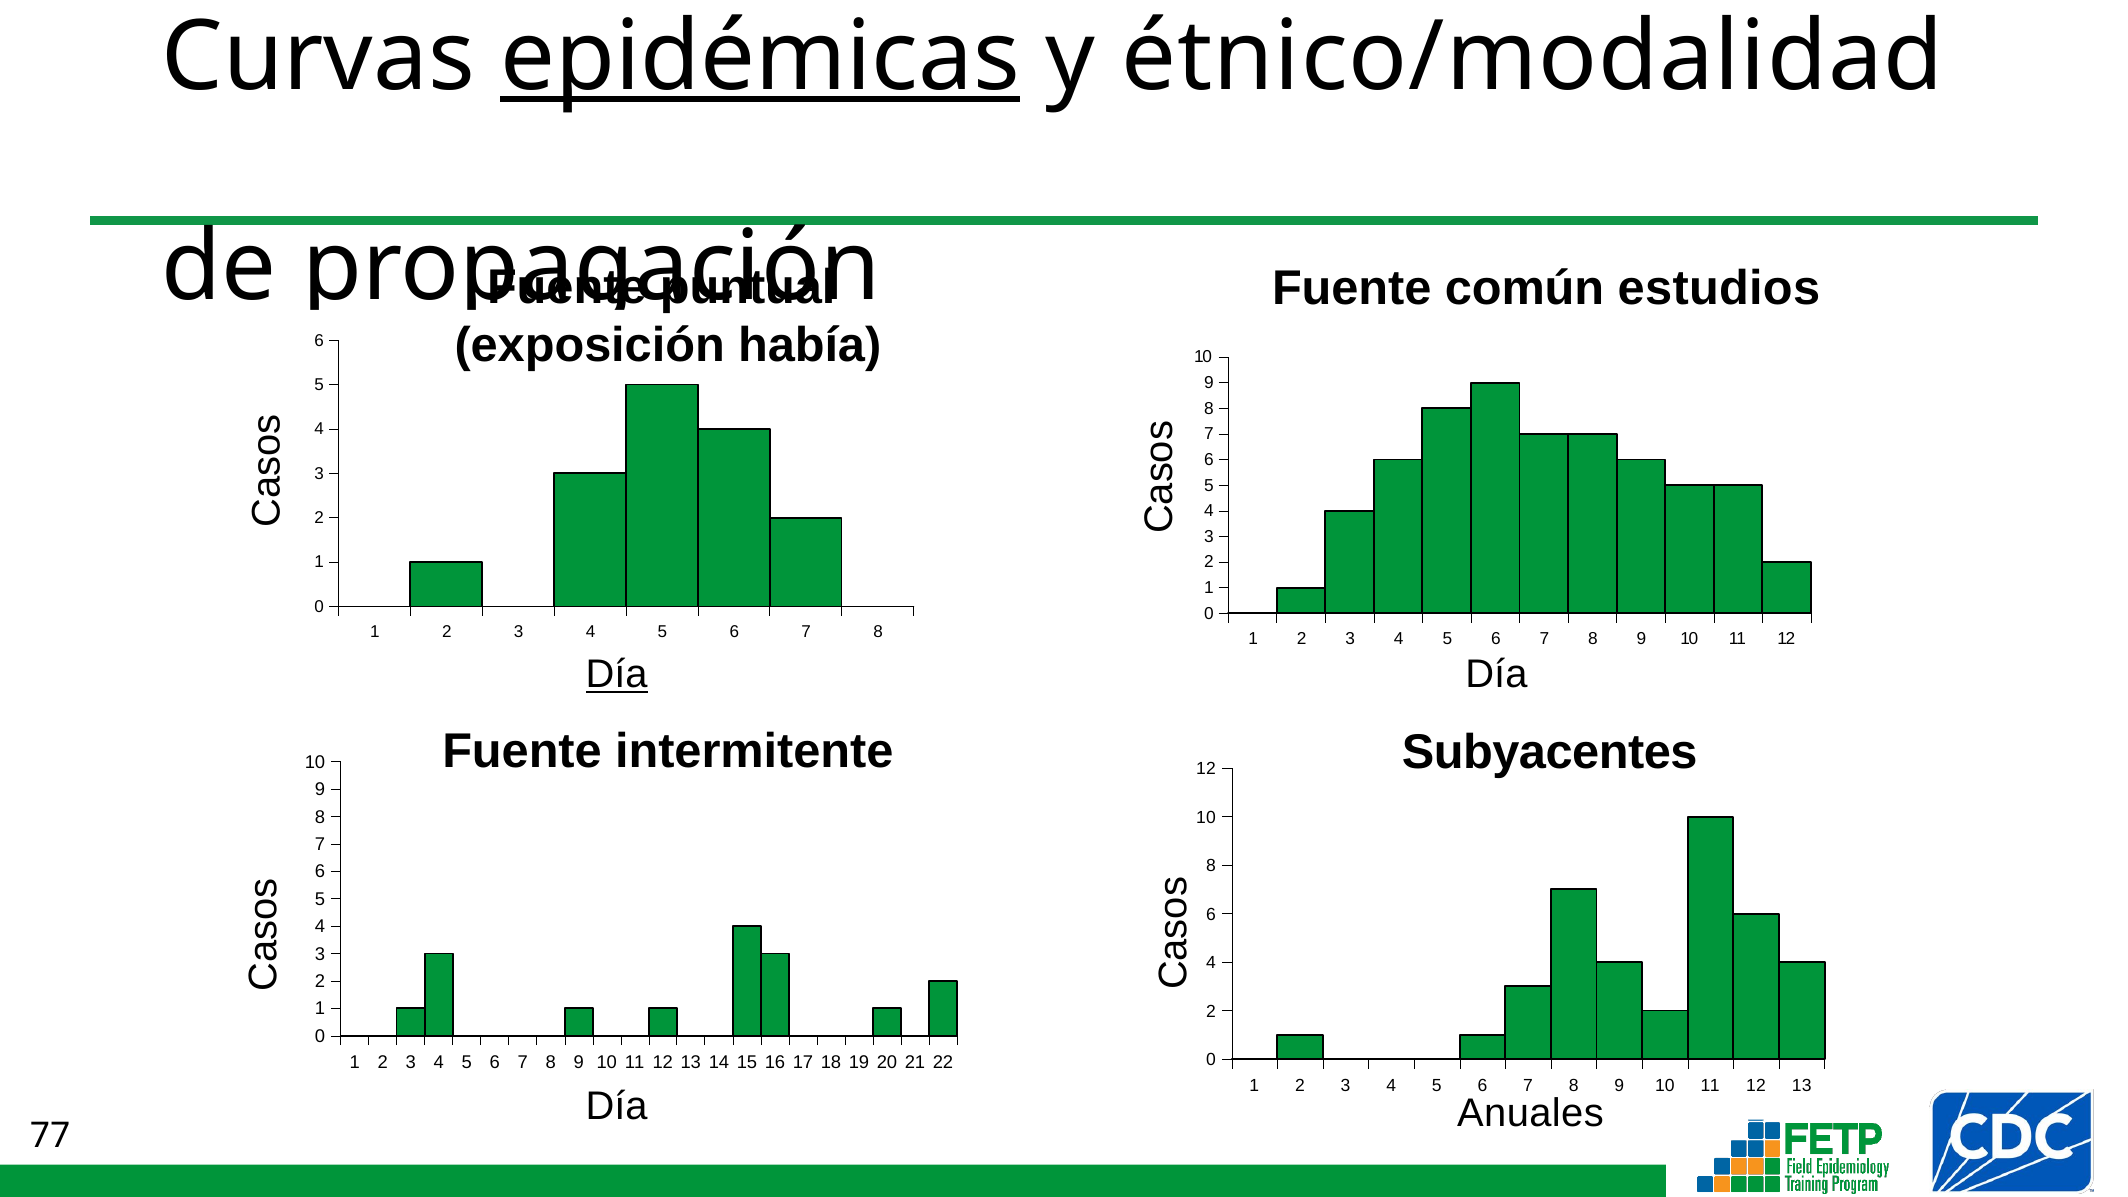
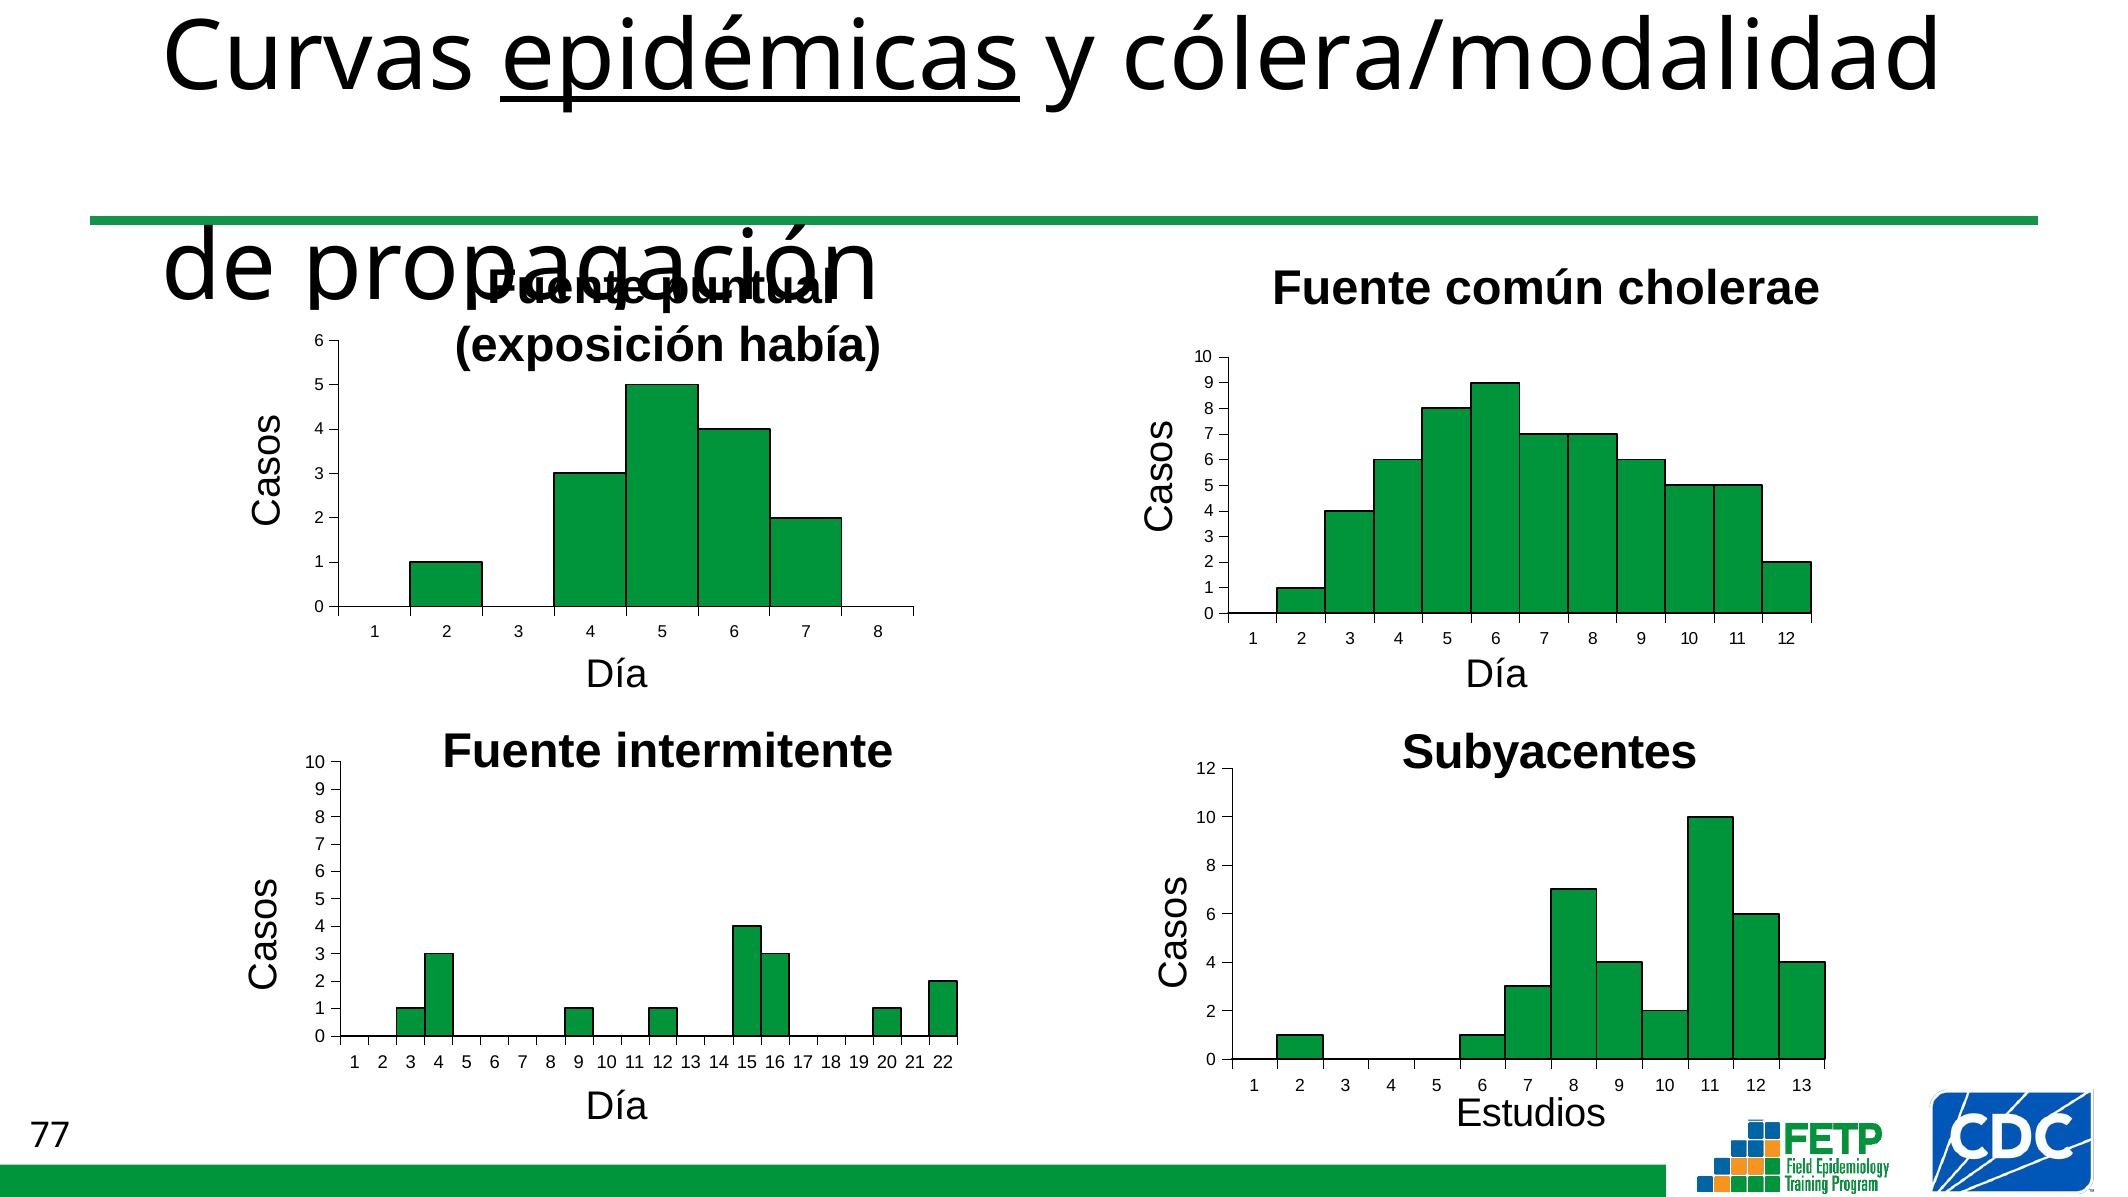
étnico/modalidad: étnico/modalidad -> cólera/modalidad
estudios: estudios -> cholerae
Día at (617, 675) underline: present -> none
Anuales: Anuales -> Estudios
